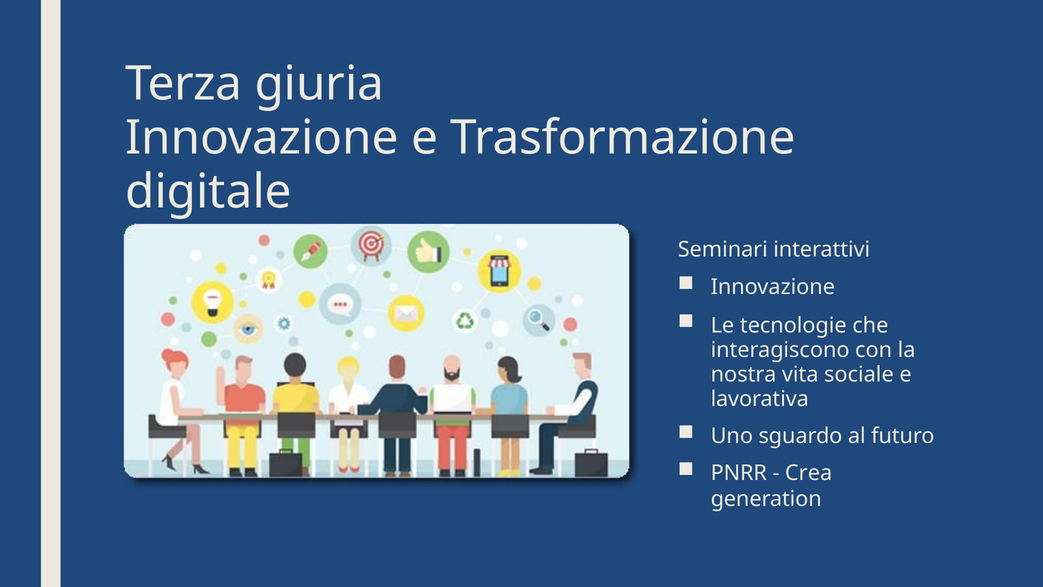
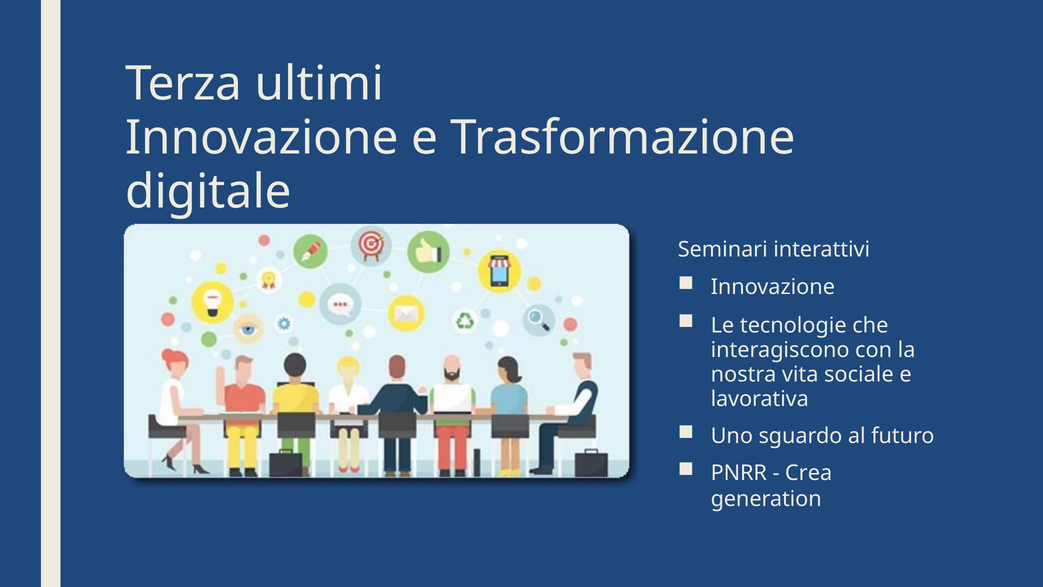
giuria: giuria -> ultimi
